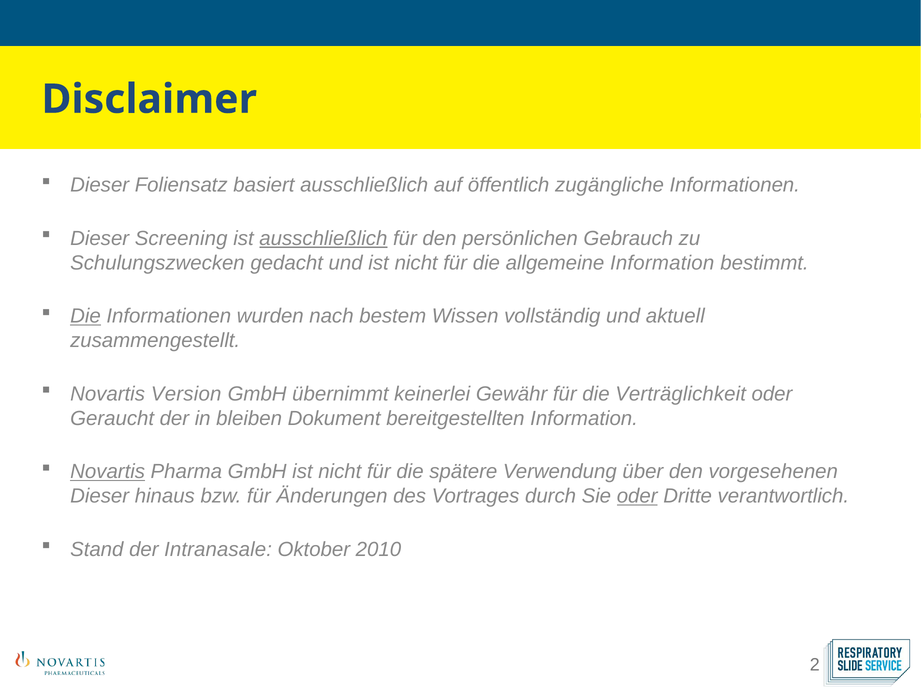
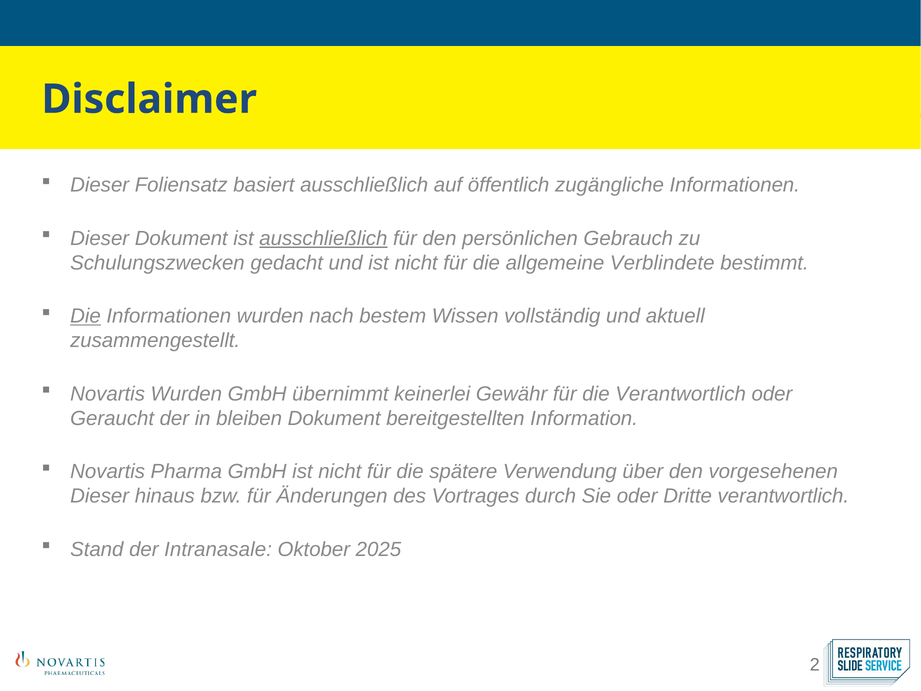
Dieser Screening: Screening -> Dokument
allgemeine Information: Information -> Verblindete
Novartis Version: Version -> Wurden
die Verträglichkeit: Verträglichkeit -> Verantwortlich
Novartis at (108, 472) underline: present -> none
oder at (637, 496) underline: present -> none
2010: 2010 -> 2025
